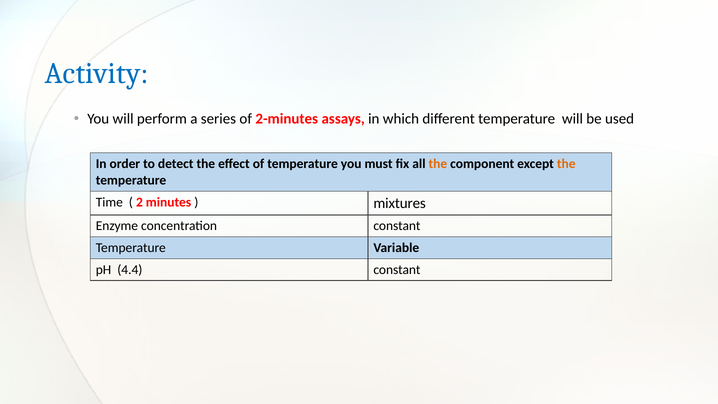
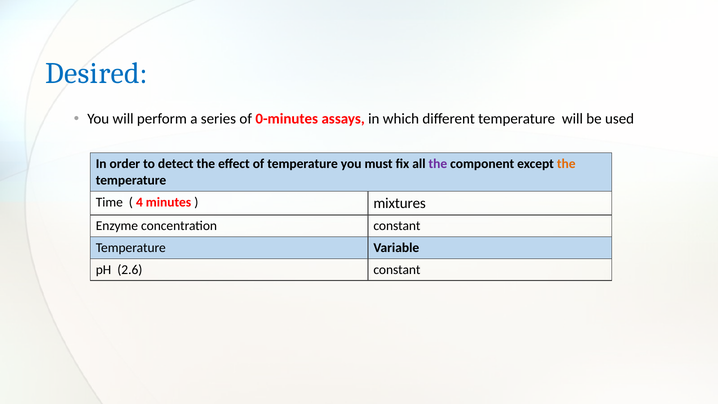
Activity: Activity -> Desired
2-minutes: 2-minutes -> 0-minutes
the at (438, 164) colour: orange -> purple
2: 2 -> 4
4.4: 4.4 -> 2.6
